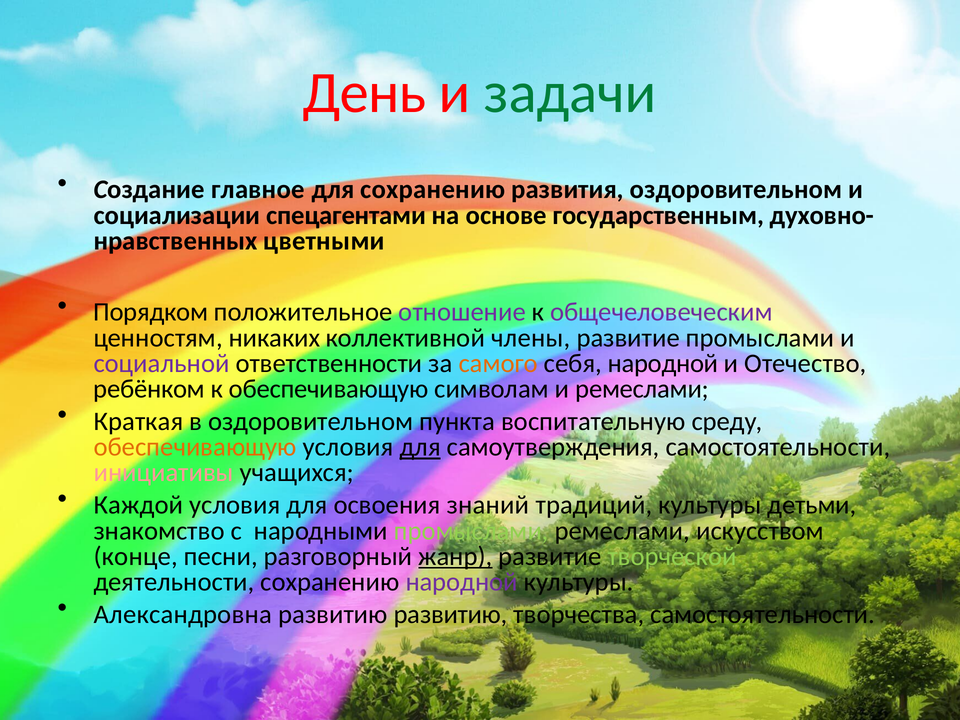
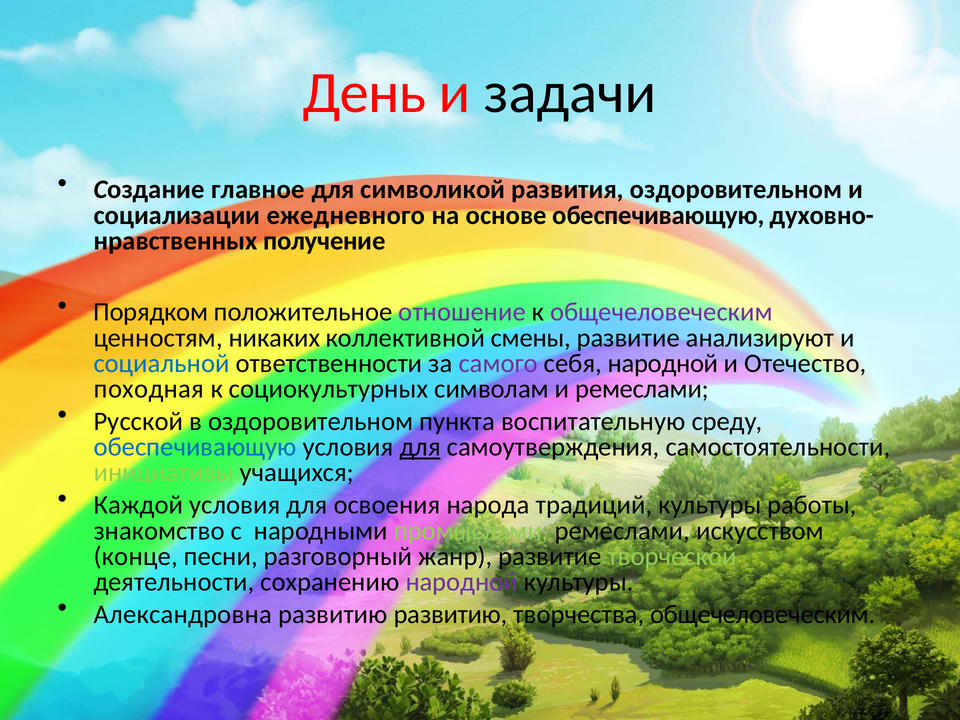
задачи colour: green -> black
для сохранению: сохранению -> символикой
спецагентами: спецагентами -> ежедневного
основе государственным: государственным -> обеспечивающую
цветными: цветными -> получение
члены: члены -> смены
развитие промыслами: промыслами -> анализируют
социальной colour: purple -> blue
самого colour: orange -> purple
ребёнком: ребёнком -> походная
к обеспечивающую: обеспечивающую -> социокультурных
Краткая: Краткая -> Русской
обеспечивающую at (195, 447) colour: orange -> blue
инициативы colour: pink -> light green
знаний: знаний -> народа
детьми: детьми -> работы
жанр underline: present -> none
творчества самостоятельности: самостоятельности -> общечеловеческим
